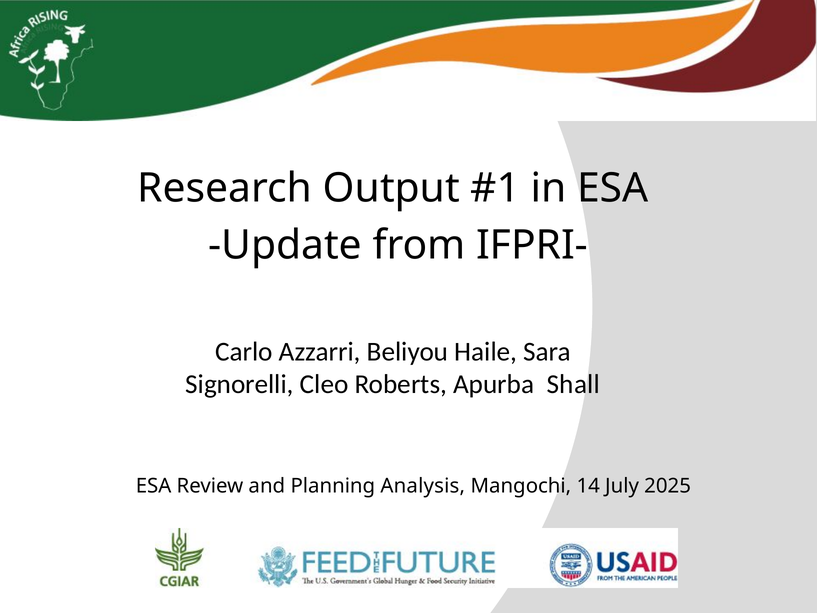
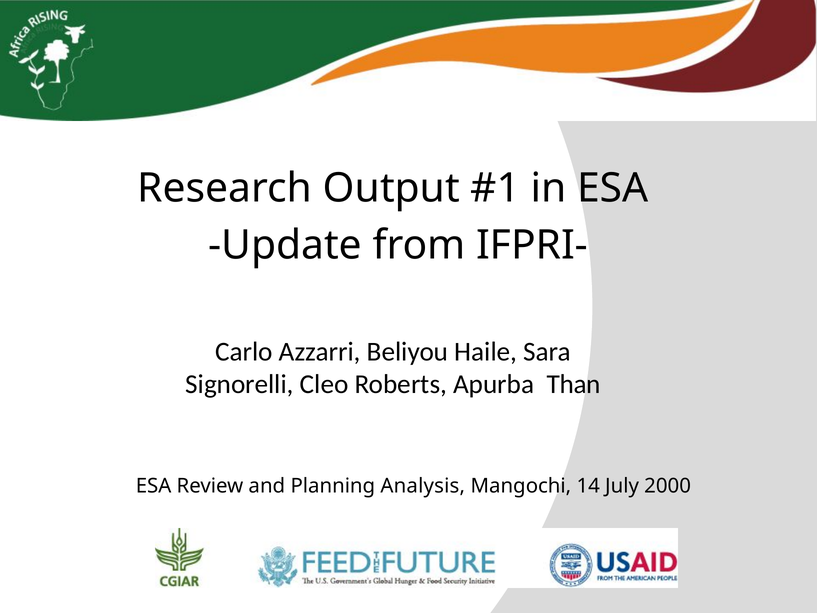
Shall: Shall -> Than
2025: 2025 -> 2000
